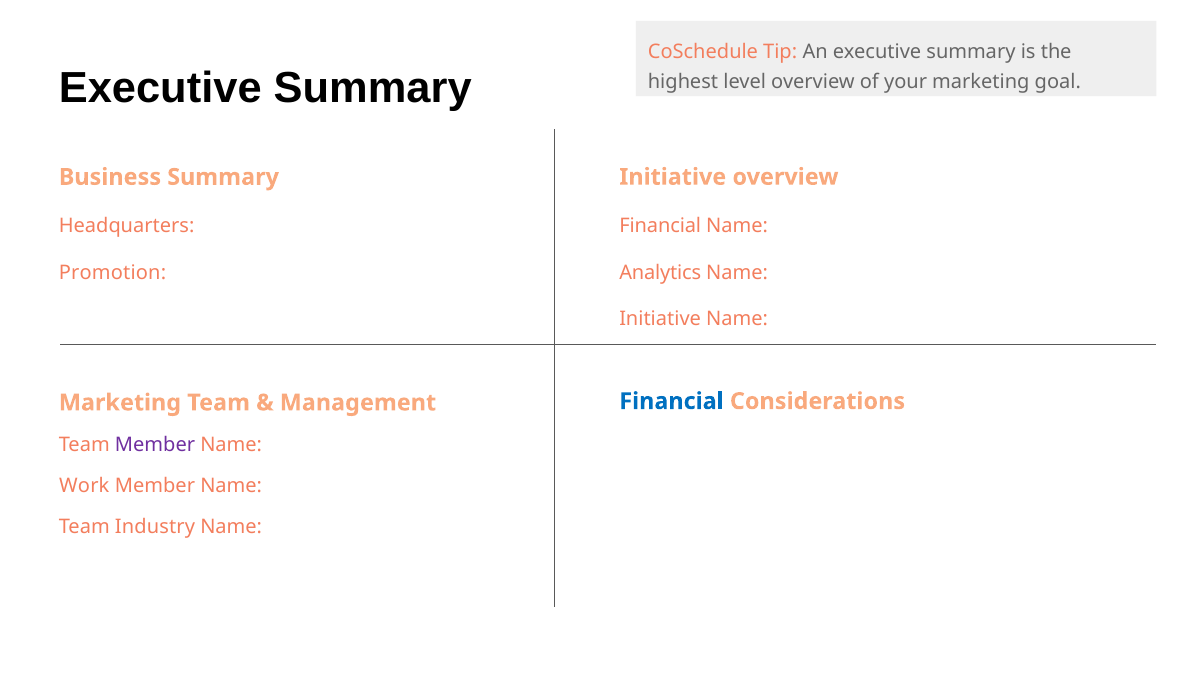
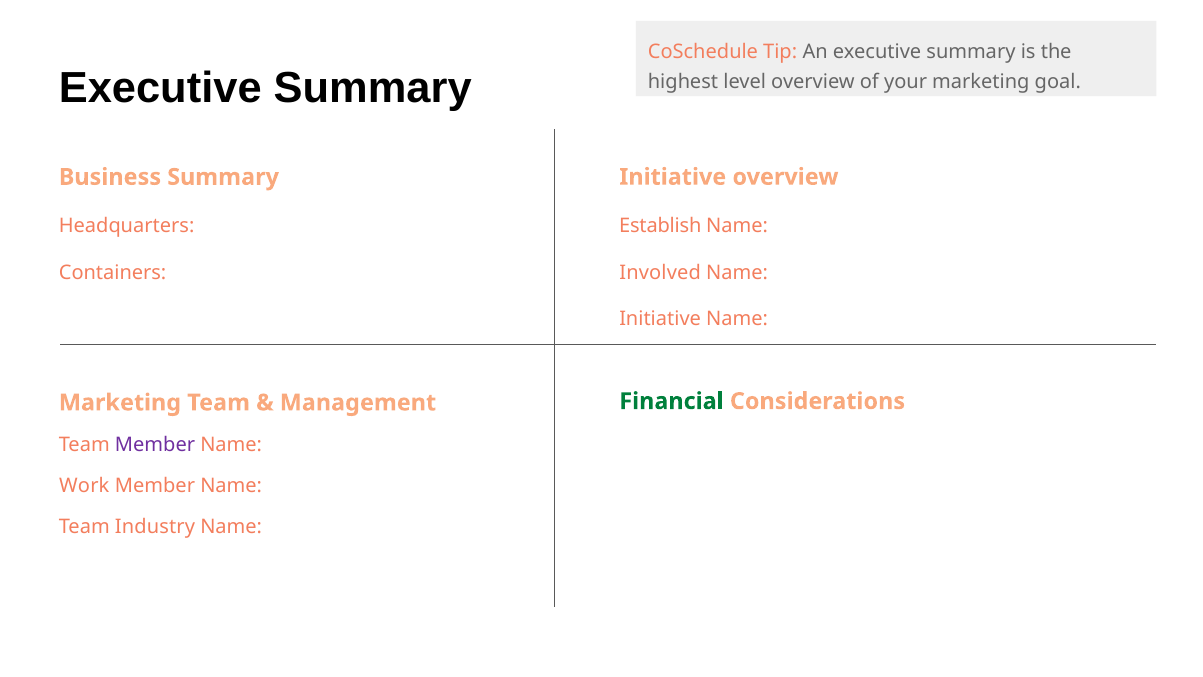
Financial at (660, 226): Financial -> Establish
Promotion: Promotion -> Containers
Analytics: Analytics -> Involved
Financial at (671, 401) colour: blue -> green
